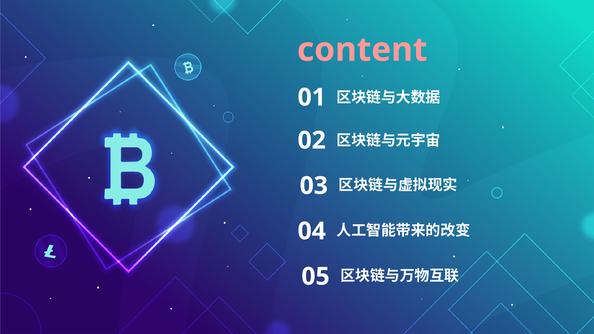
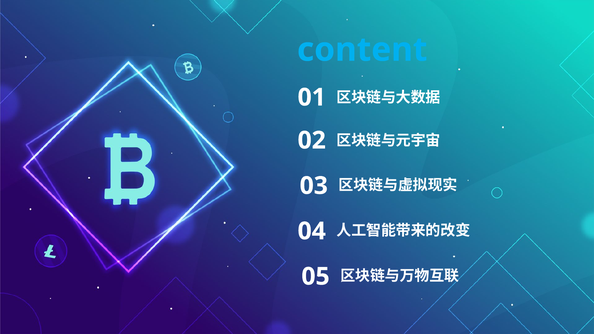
content colour: pink -> light blue
